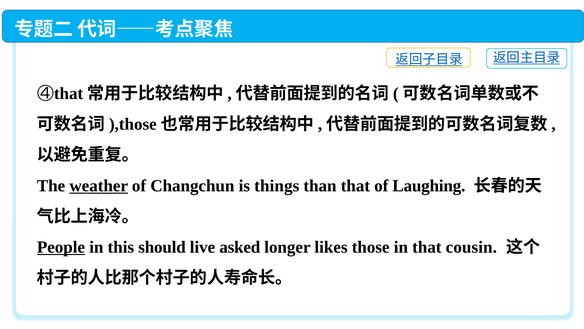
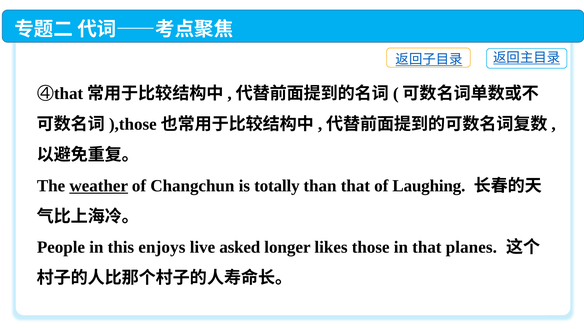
things: things -> totally
People underline: present -> none
should: should -> enjoys
cousin: cousin -> planes
